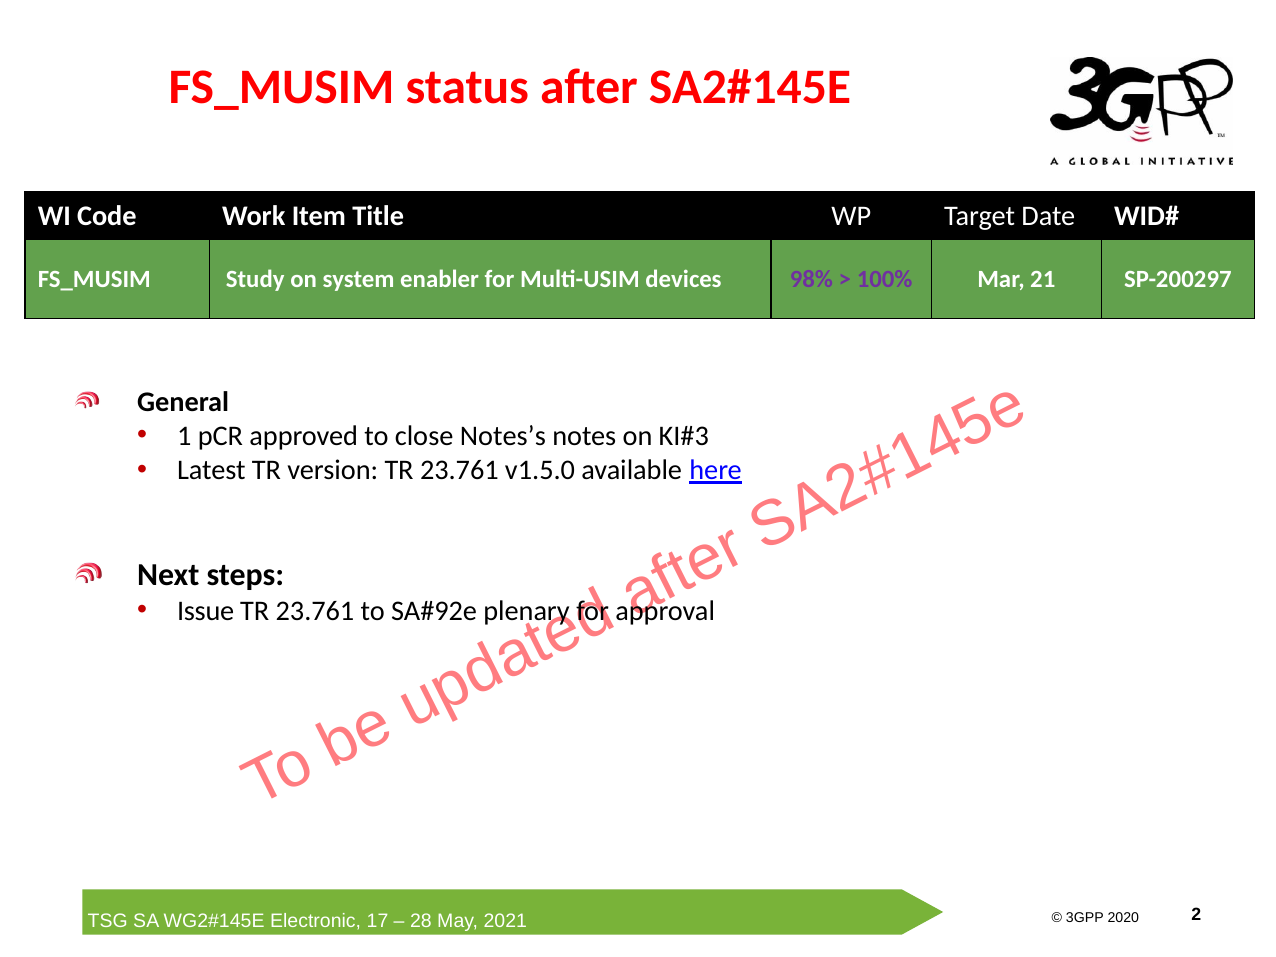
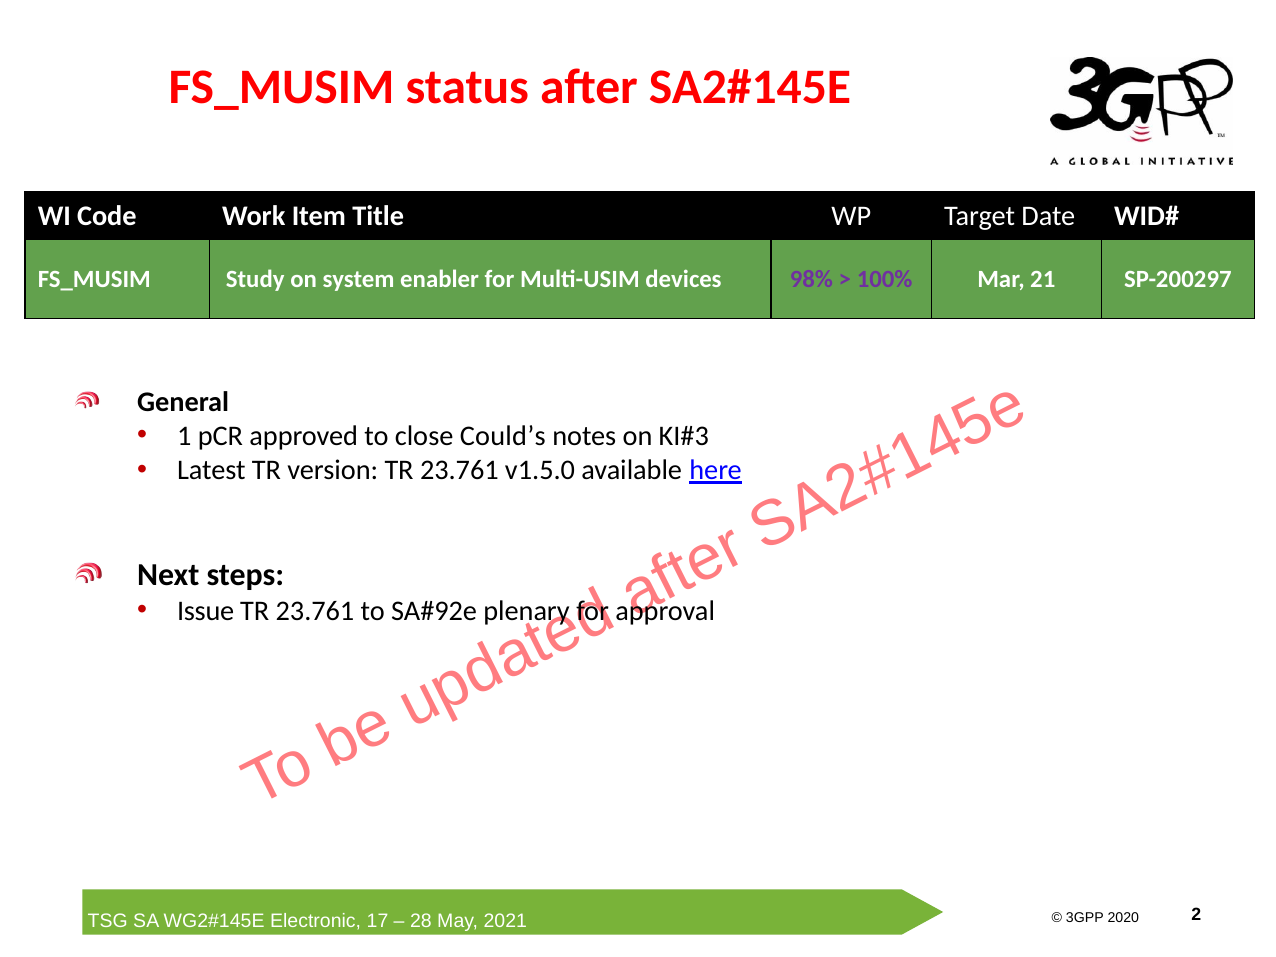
Notes’s: Notes’s -> Could’s
